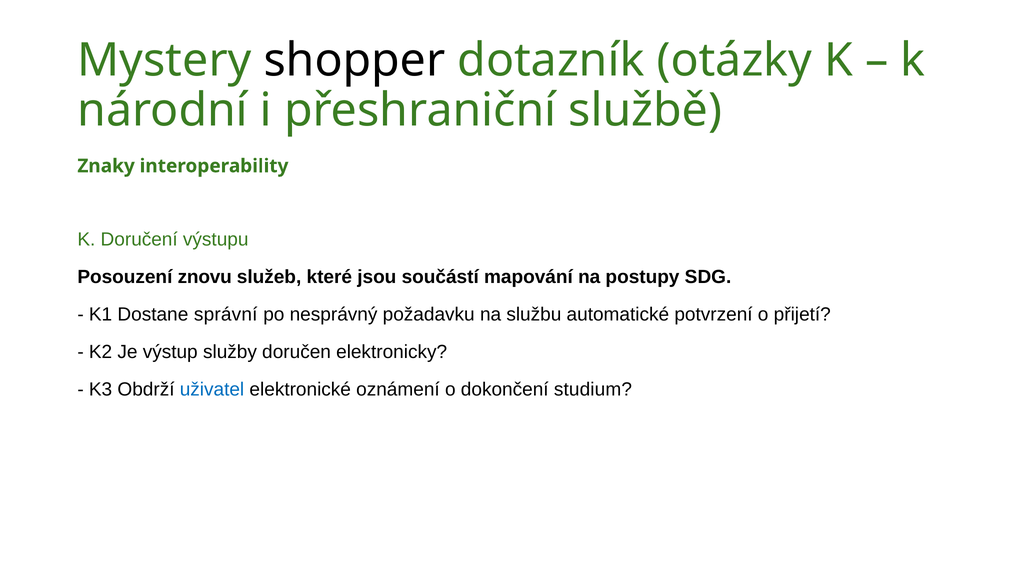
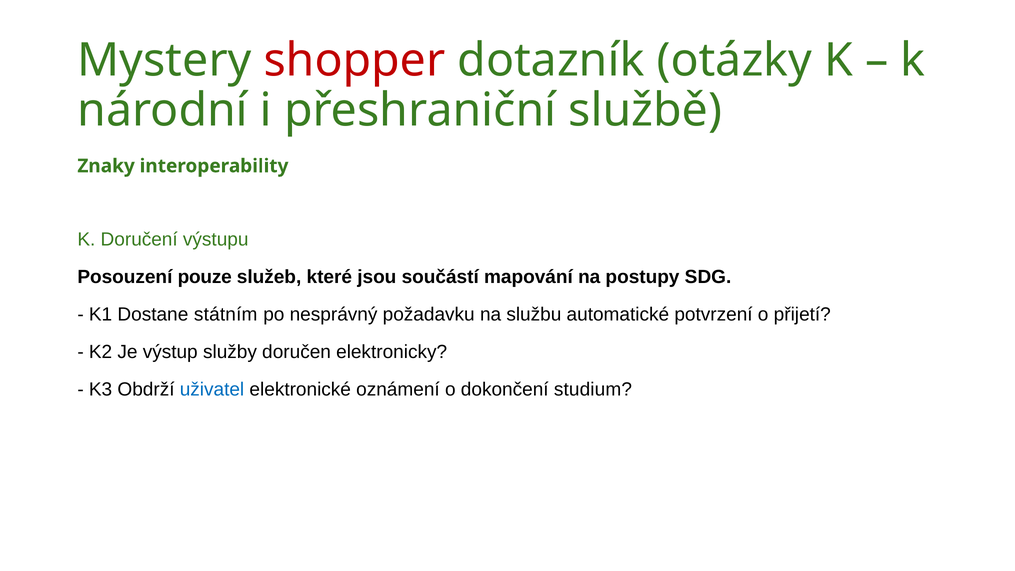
shopper colour: black -> red
znovu: znovu -> pouze
správní: správní -> státním
